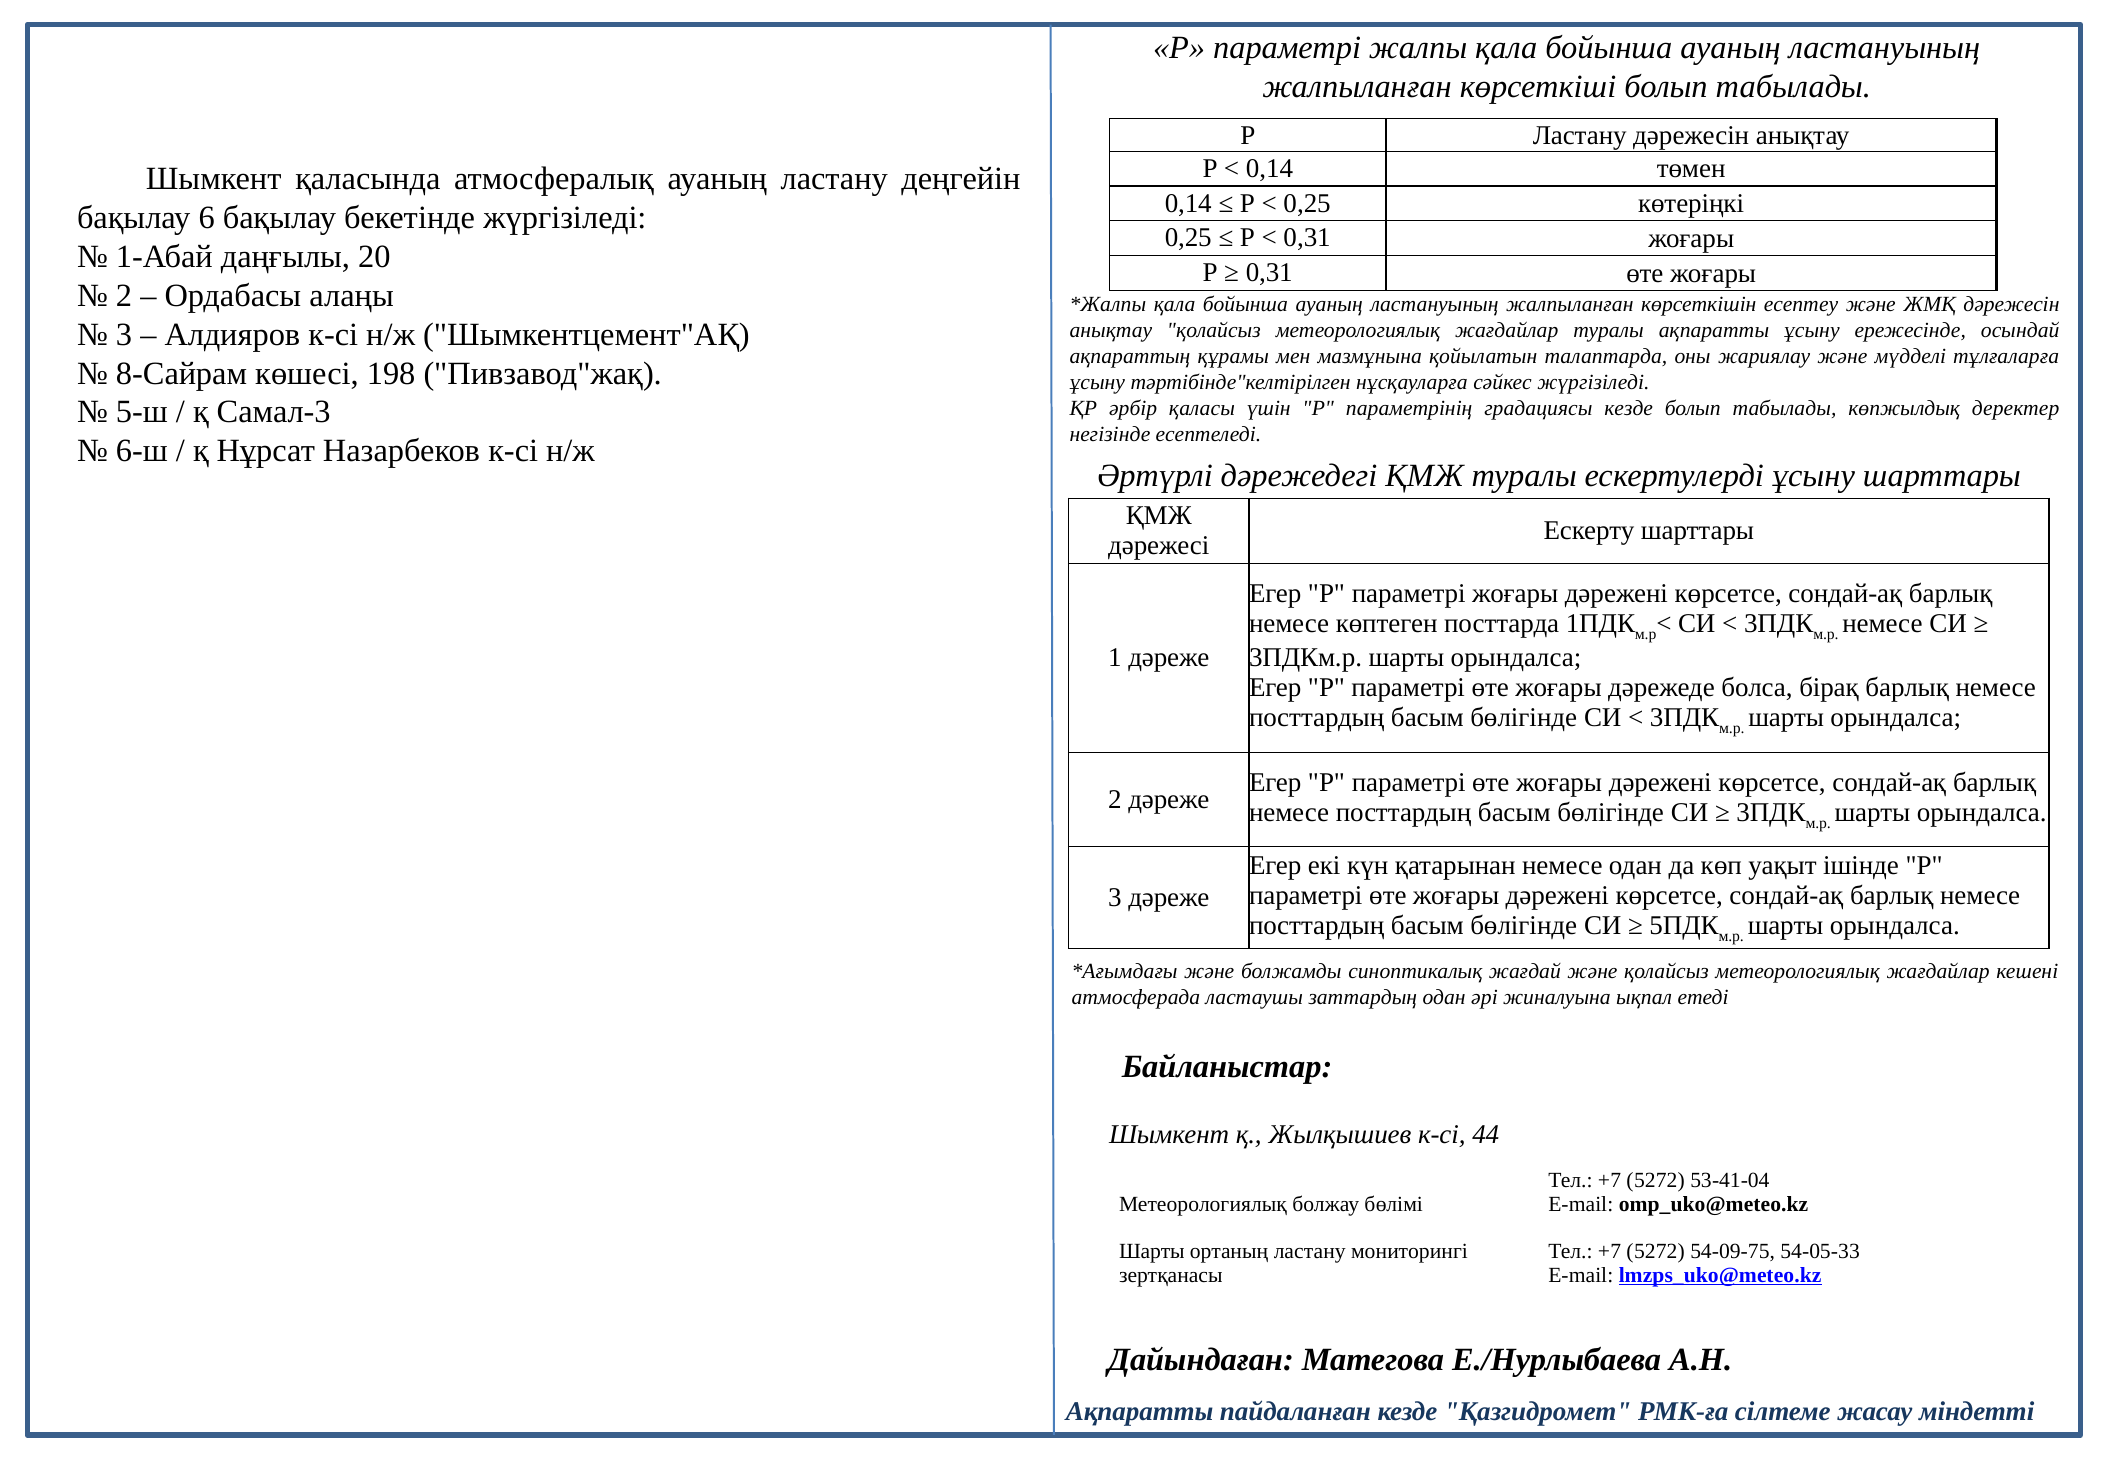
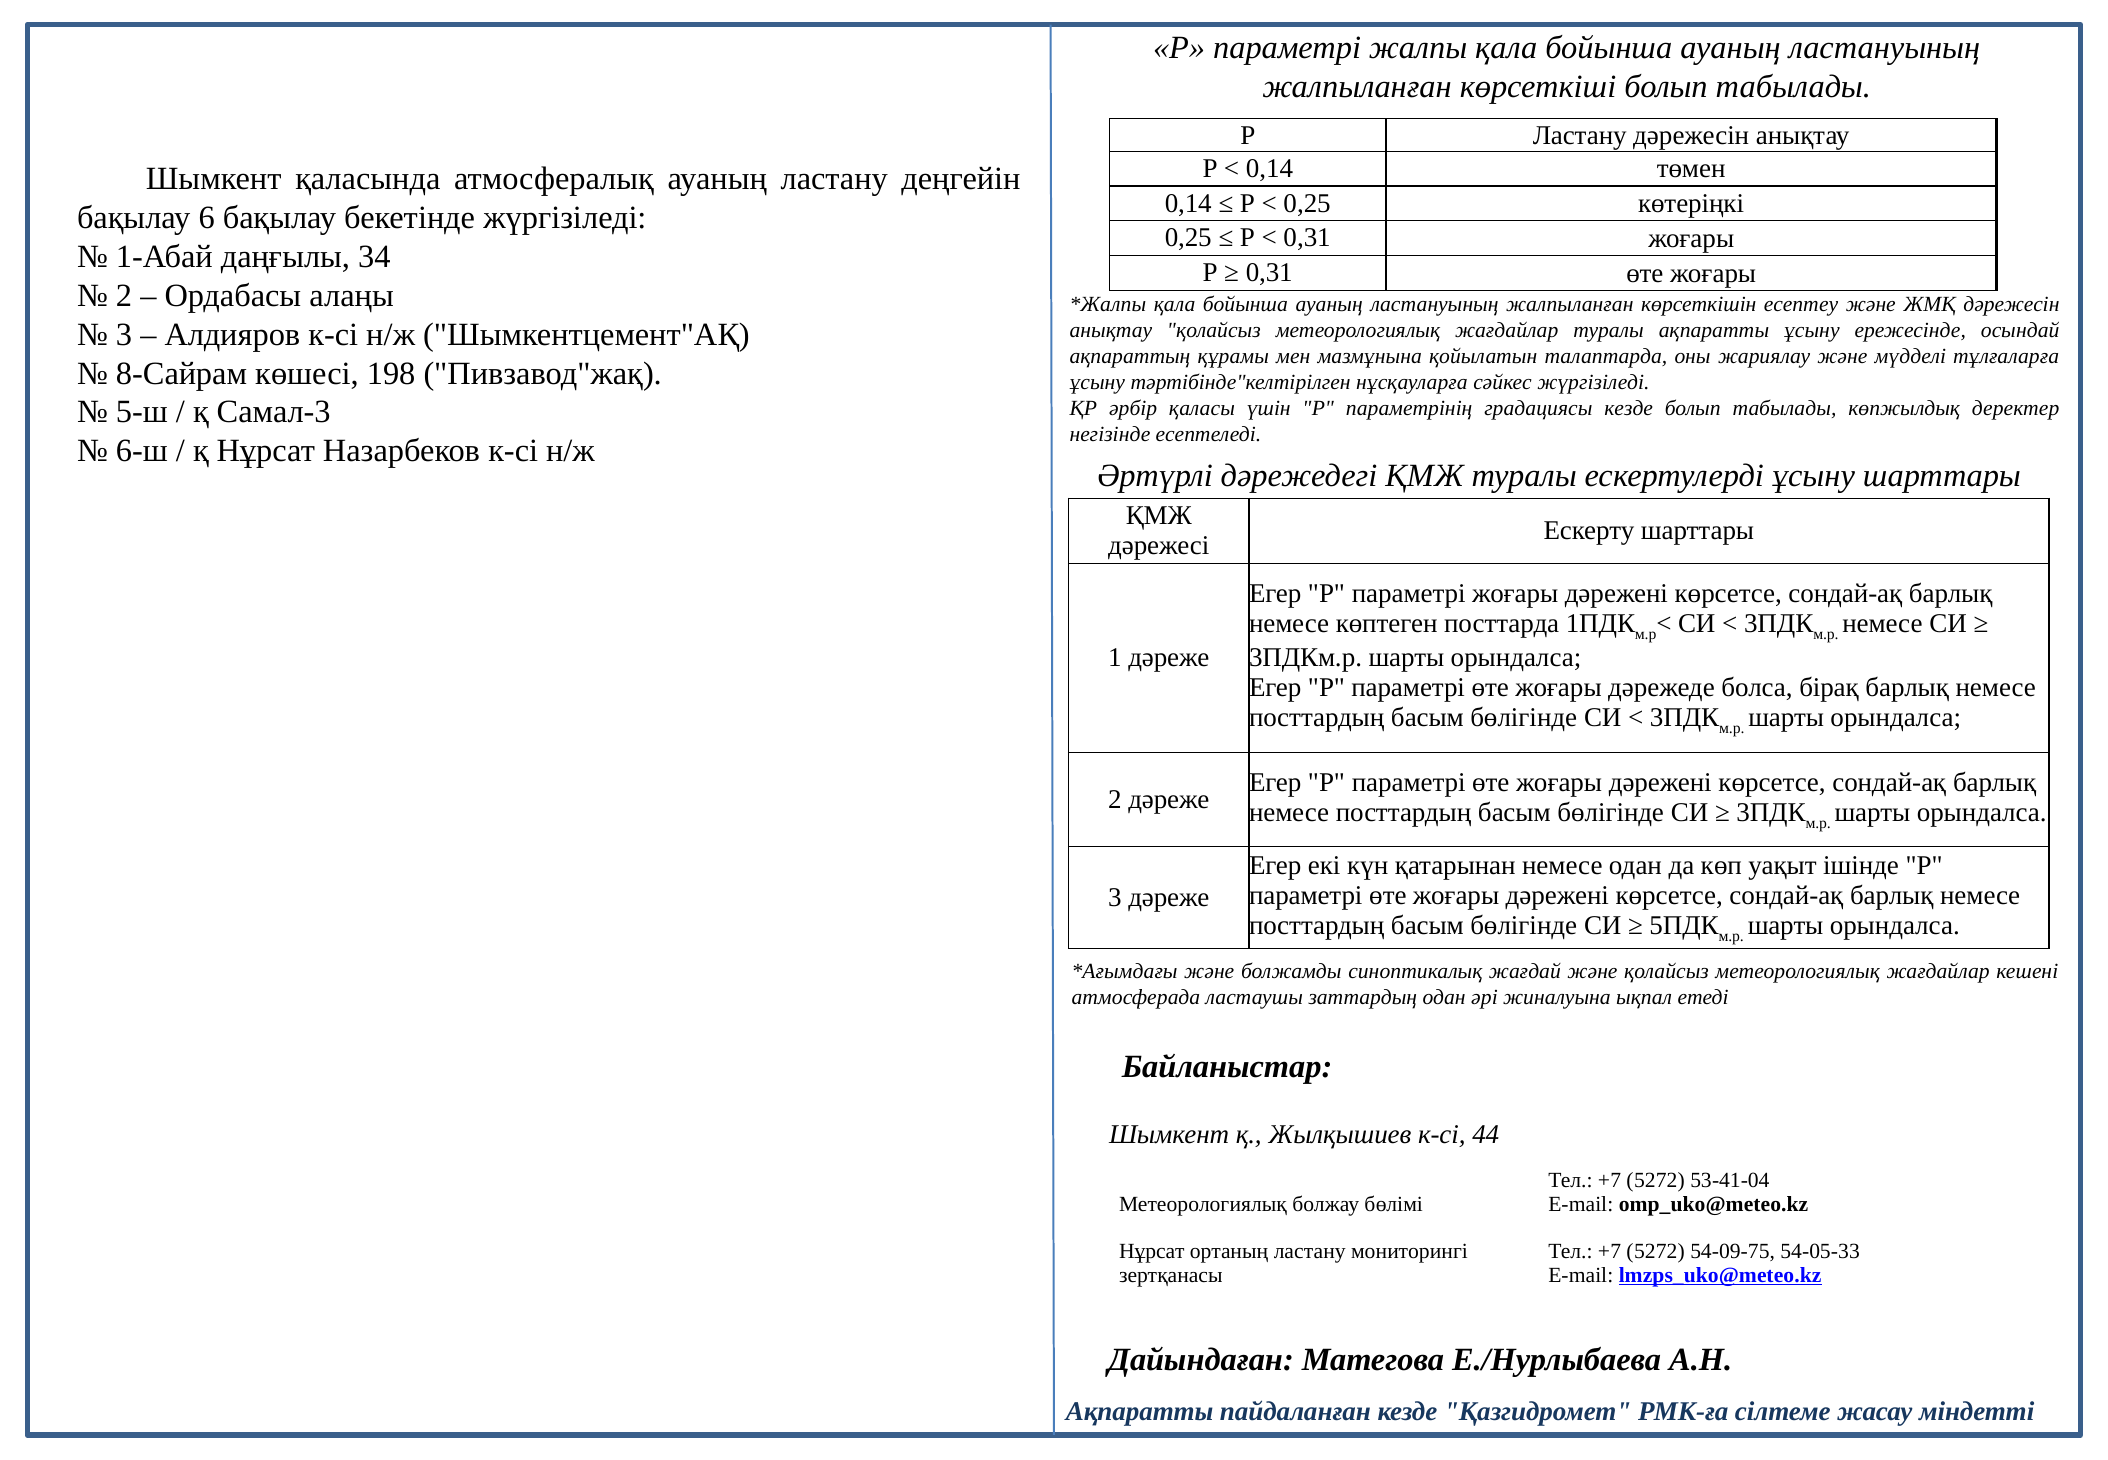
20: 20 -> 34
Шарты at (1152, 1251): Шарты -> Нұрсат
